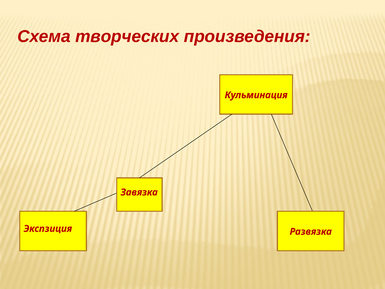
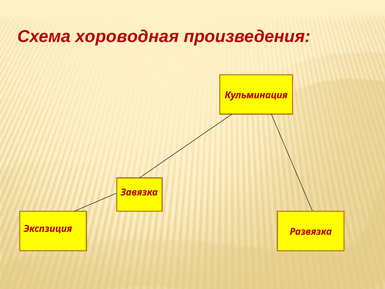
творческих: творческих -> хороводная
